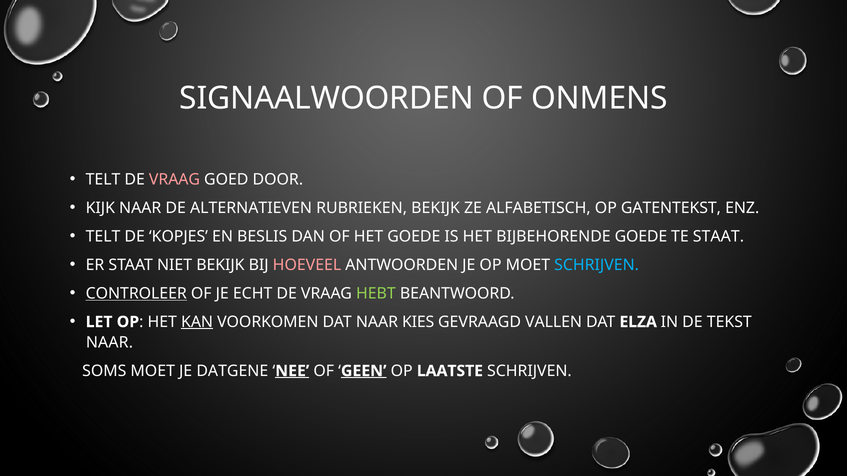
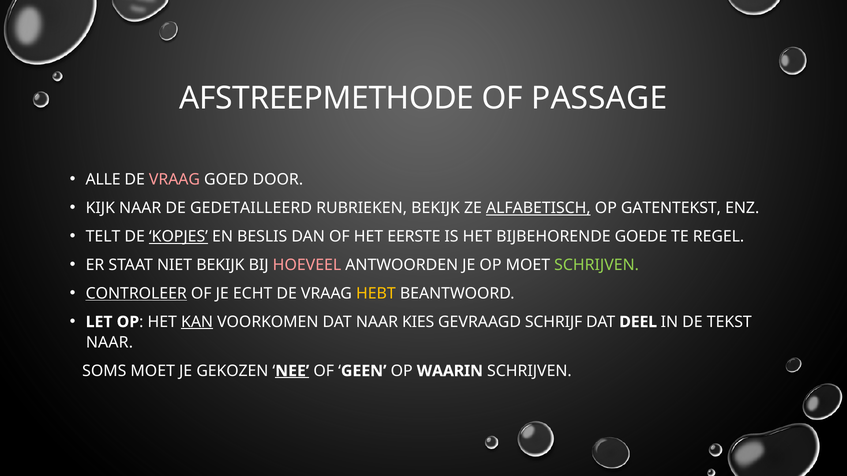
SIGNAALWOORDEN: SIGNAALWOORDEN -> AFSTREEPMETHODE
ONMENS: ONMENS -> PASSAGE
TELT at (103, 180): TELT -> ALLE
ALTERNATIEVEN: ALTERNATIEVEN -> GEDETAILLEERD
ALFABETISCH underline: none -> present
KOPJES underline: none -> present
HET GOEDE: GOEDE -> EERSTE
TE STAAT: STAAT -> REGEL
SCHRIJVEN at (597, 265) colour: light blue -> light green
HEBT colour: light green -> yellow
VALLEN: VALLEN -> SCHRIJF
ELZA: ELZA -> DEEL
DATGENE: DATGENE -> GEKOZEN
GEEN underline: present -> none
LAATSTE: LAATSTE -> WAARIN
